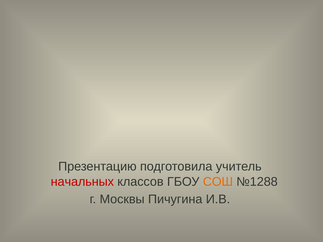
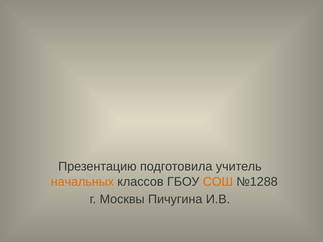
начальных colour: red -> orange
